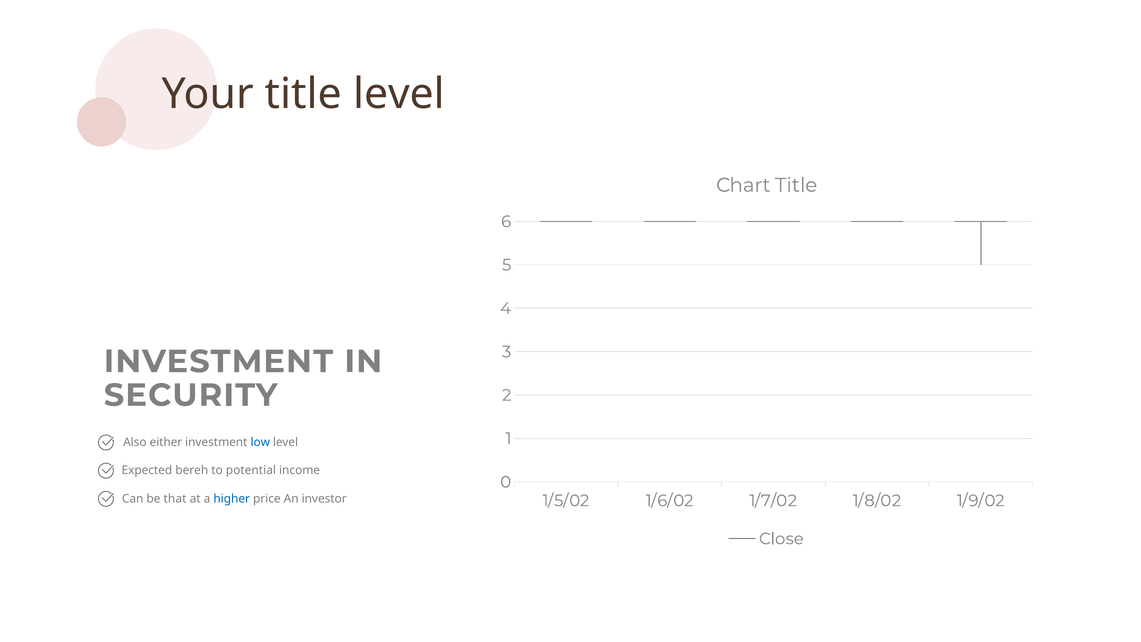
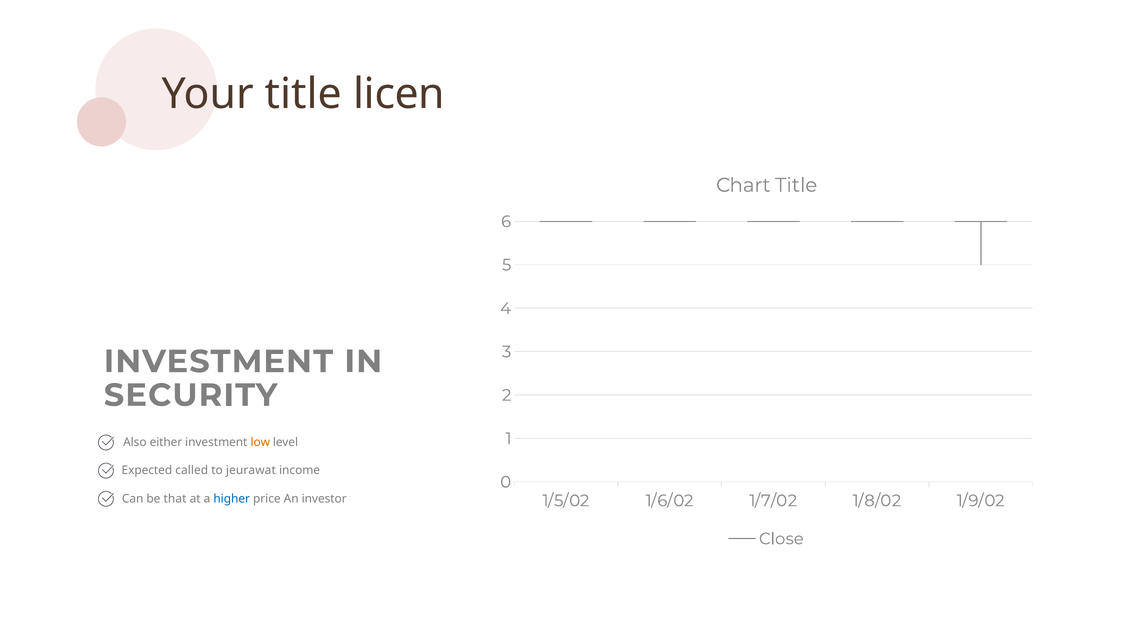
title level: level -> licen
low colour: blue -> orange
bereh: bereh -> called
potential: potential -> jeurawat
